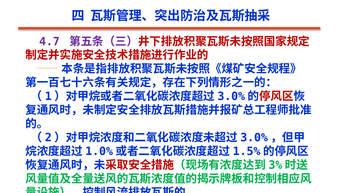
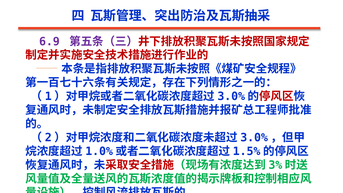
4.7: 4.7 -> 6.9
